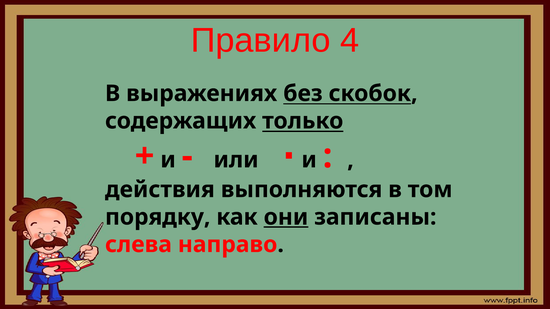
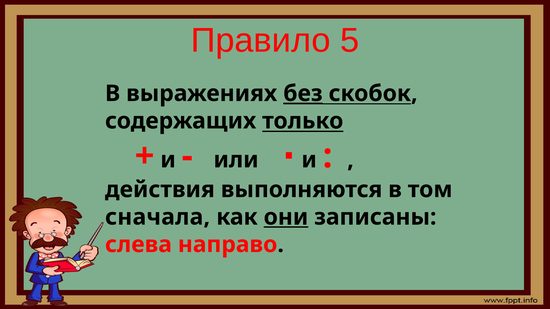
4: 4 -> 5
без underline: none -> present
порядку: порядку -> сначала
